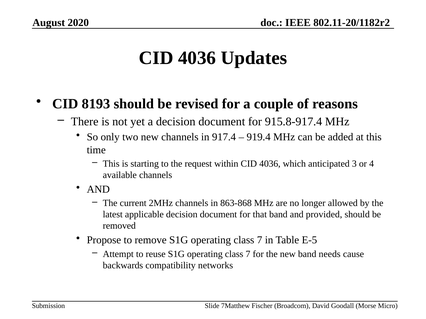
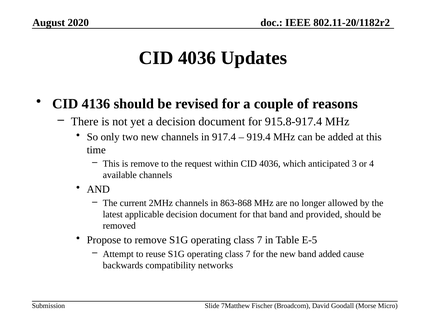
8193: 8193 -> 4136
is starting: starting -> remove
band needs: needs -> added
